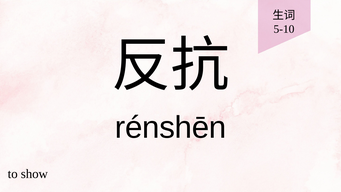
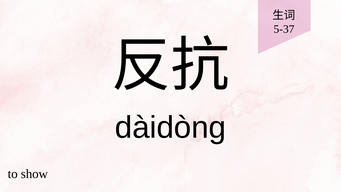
5-10: 5-10 -> 5-37
rénshēn: rénshēn -> dàidòng
